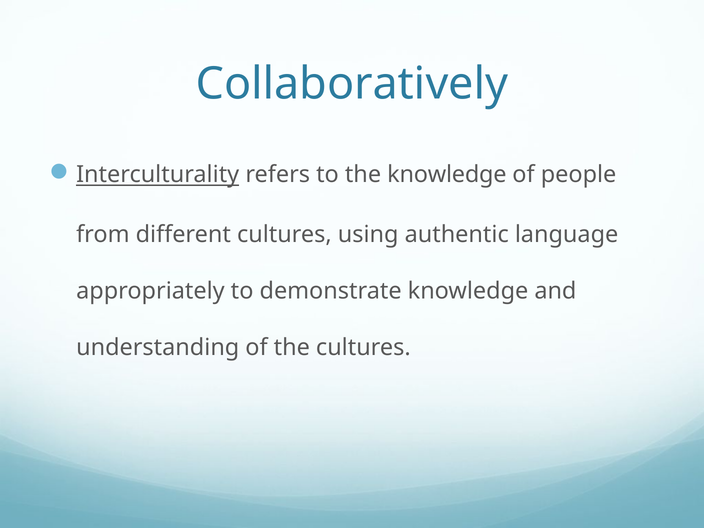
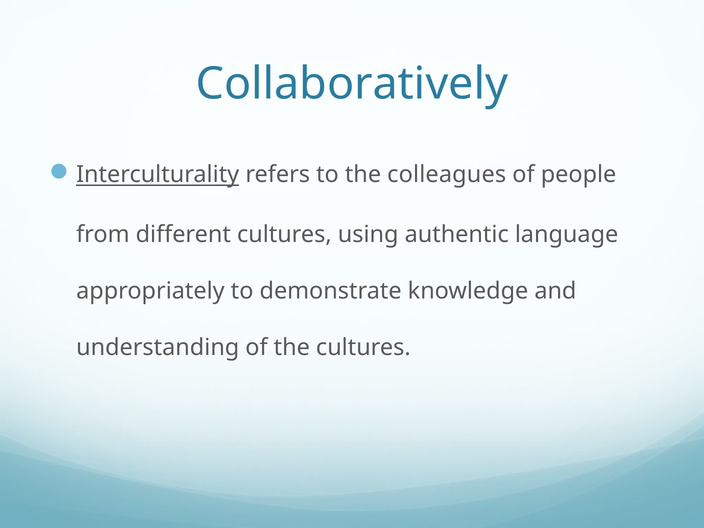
the knowledge: knowledge -> colleagues
